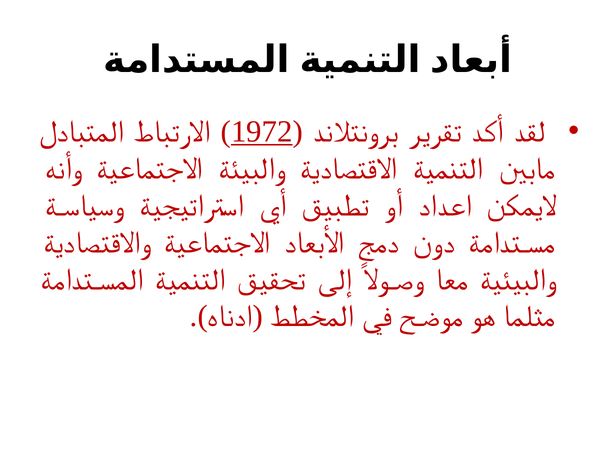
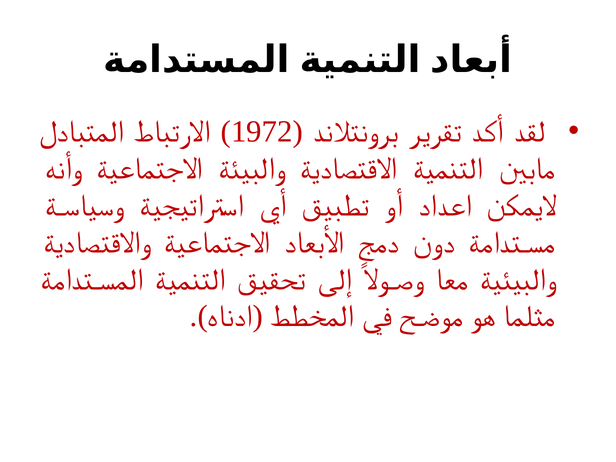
1972 underline: present -> none
